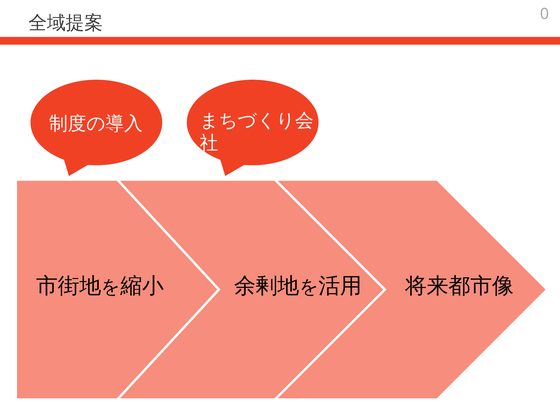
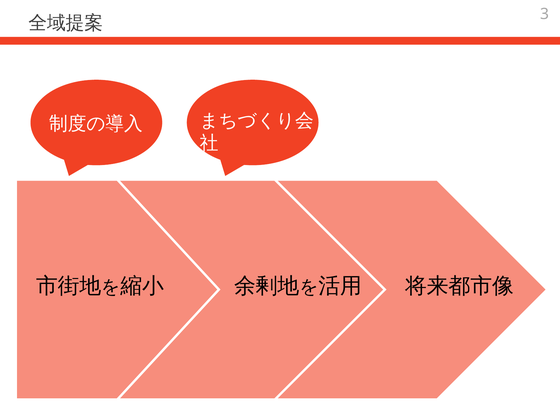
0: 0 -> 3
